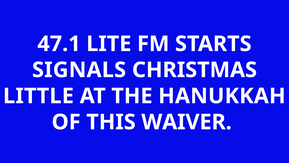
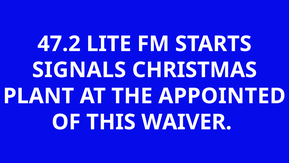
47.1: 47.1 -> 47.2
LITTLE: LITTLE -> PLANT
HANUKKAH: HANUKKAH -> APPOINTED
